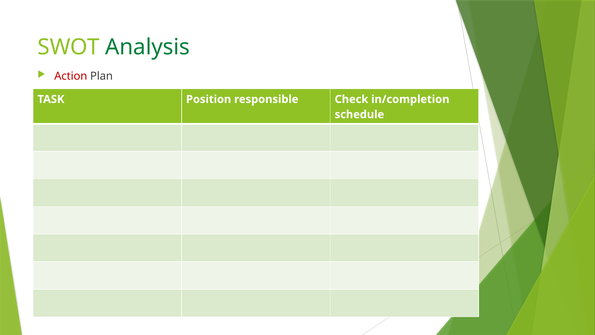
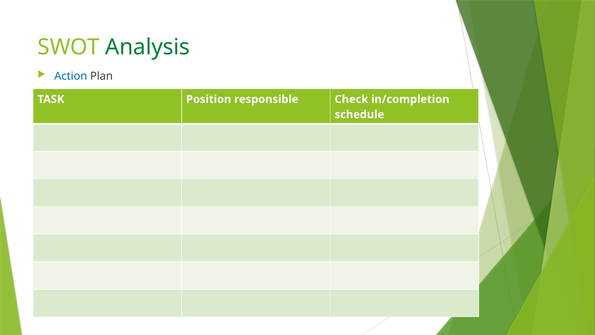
Action colour: red -> blue
